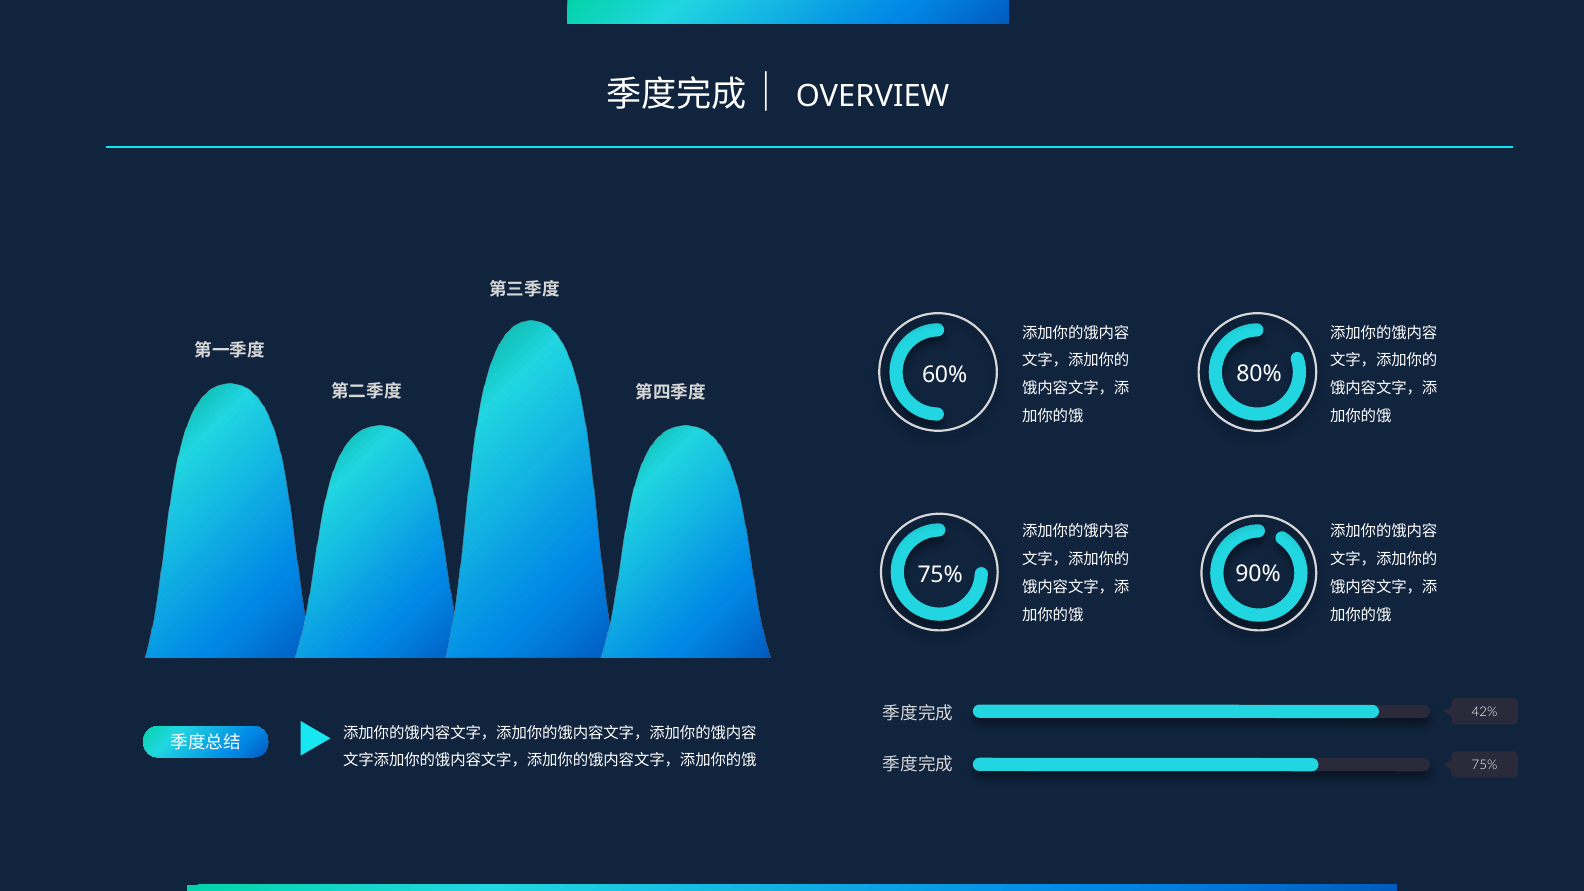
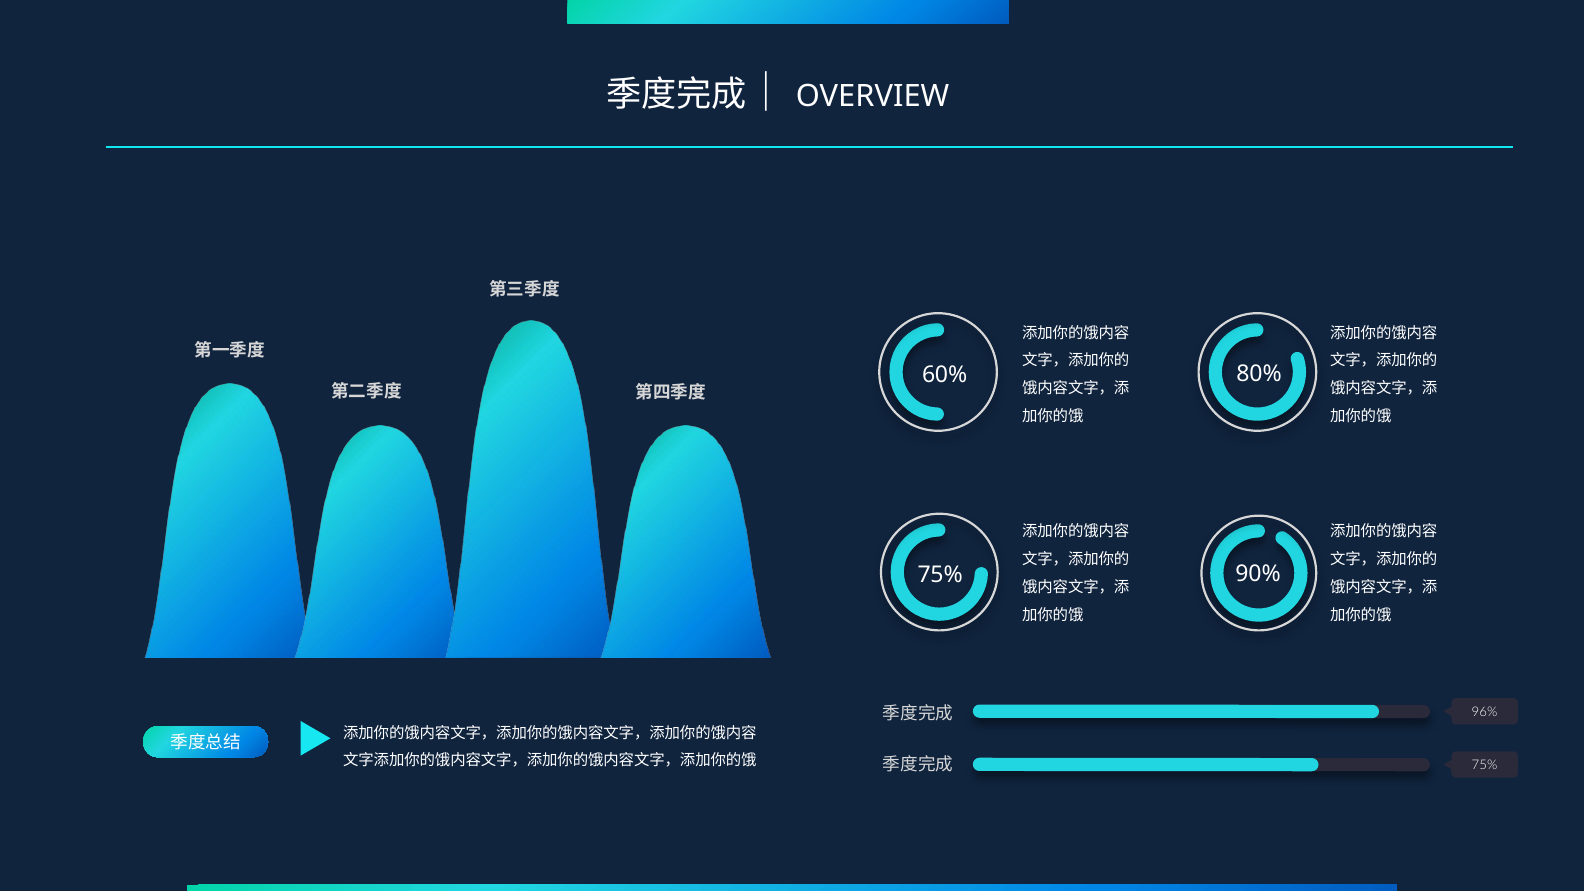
42%: 42% -> 96%
